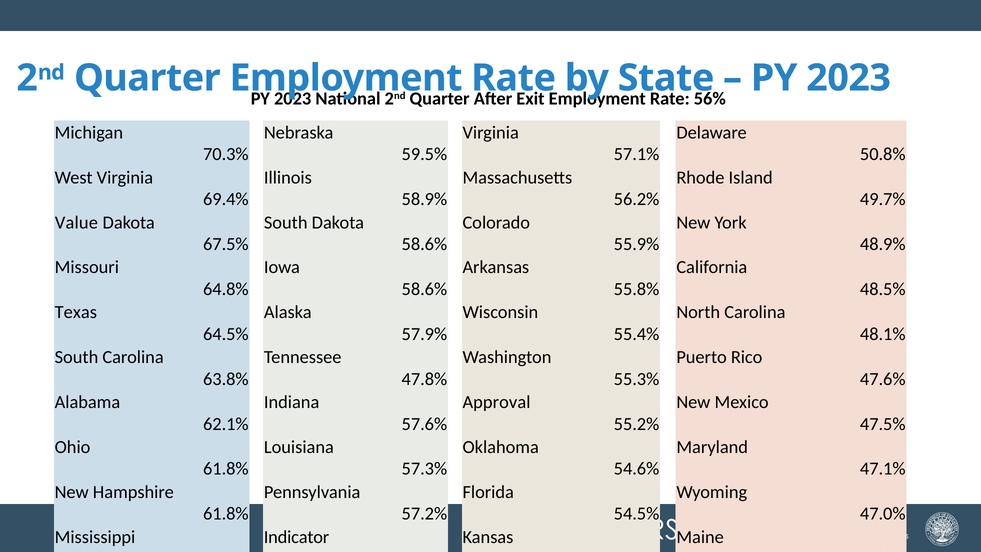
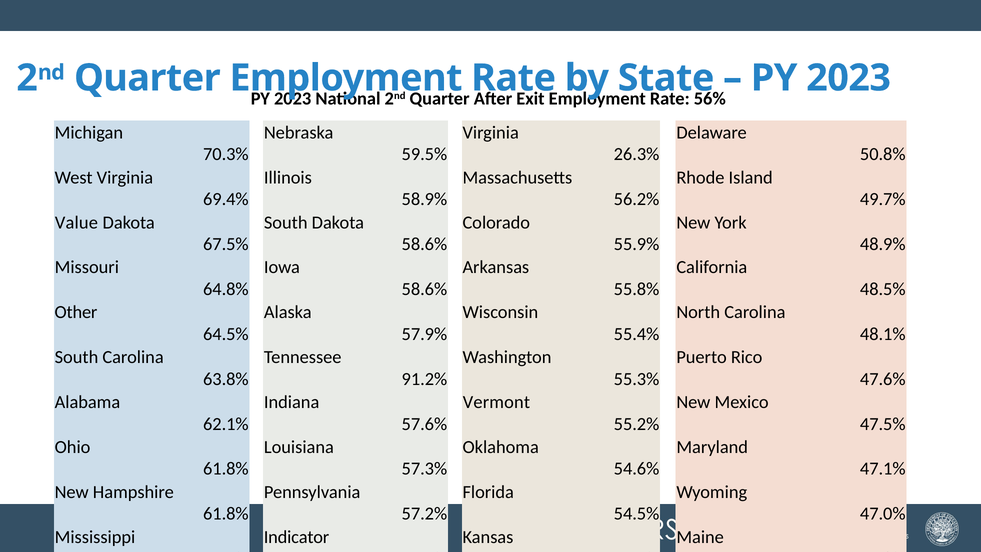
57.1%: 57.1% -> 26.3%
Texas at (76, 312): Texas -> Other
47.8%: 47.8% -> 91.2%
Approval: Approval -> Vermont
